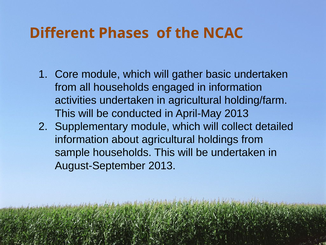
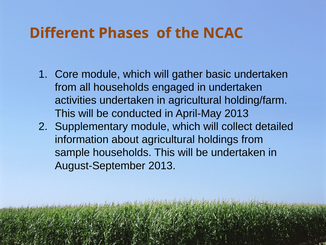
in information: information -> undertaken
